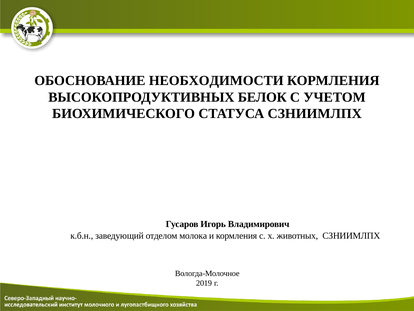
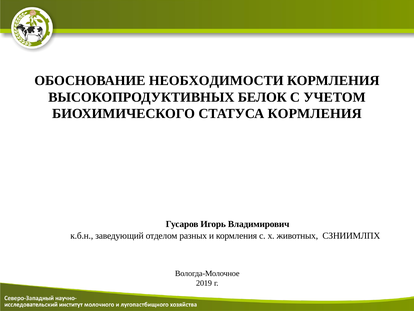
СТАТУСА СЗНИИМЛПХ: СЗНИИМЛПХ -> КОРМЛЕНИЯ
молока: молока -> разных
